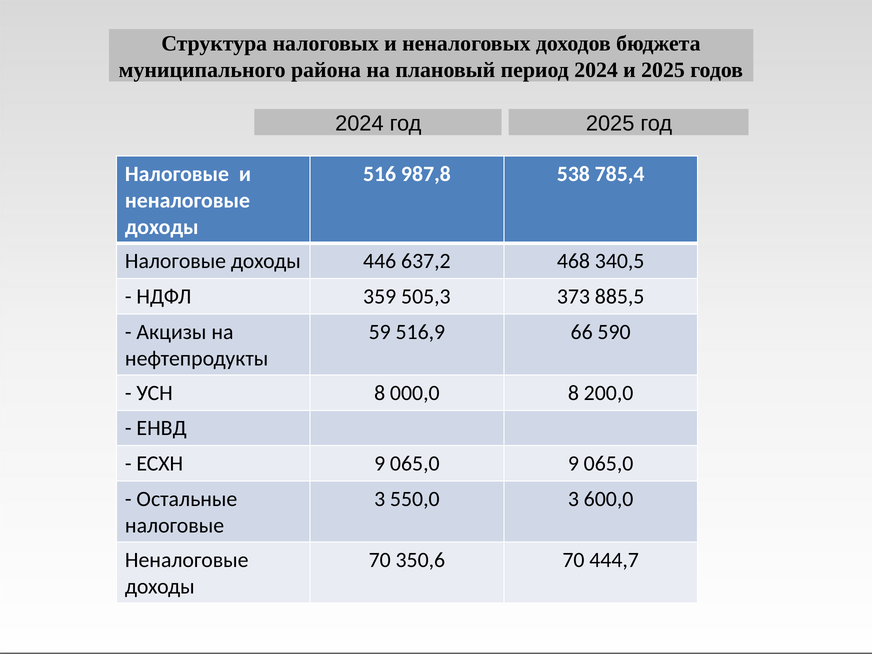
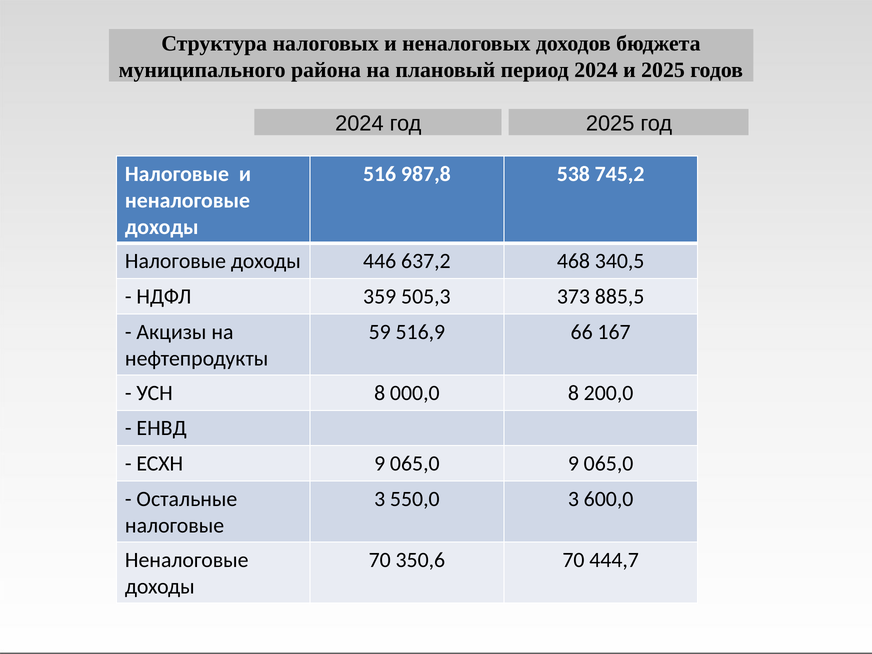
785,4: 785,4 -> 745,2
590: 590 -> 167
